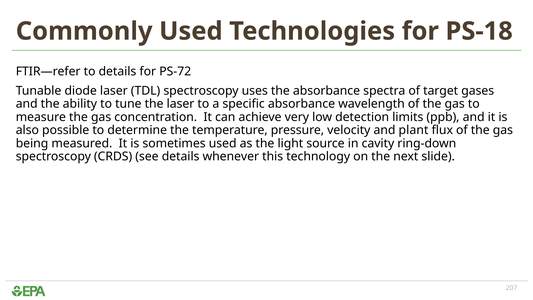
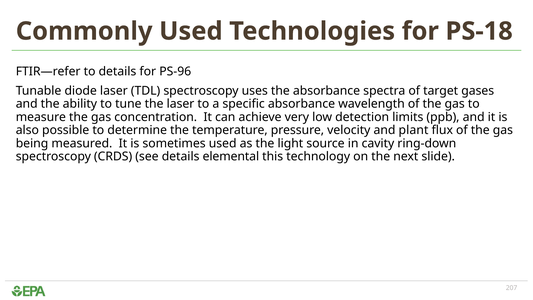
PS-72: PS-72 -> PS-96
whenever: whenever -> elemental
